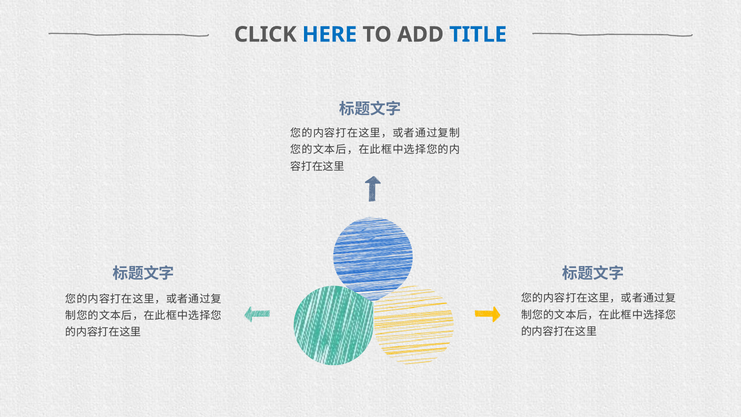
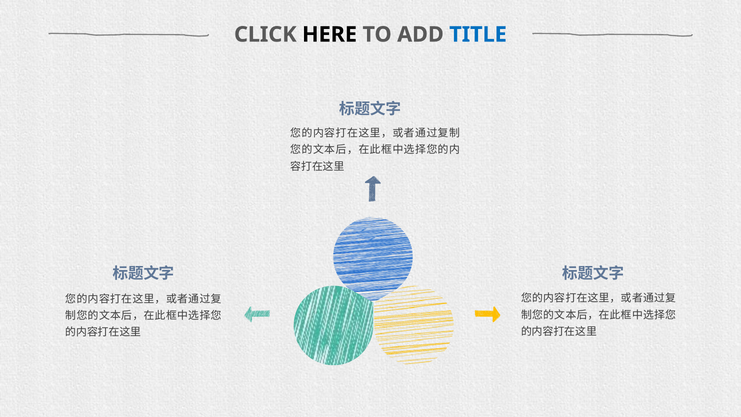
HERE colour: blue -> black
